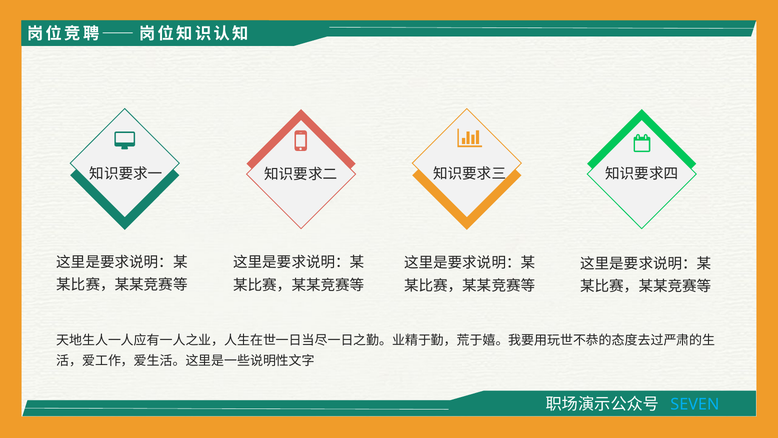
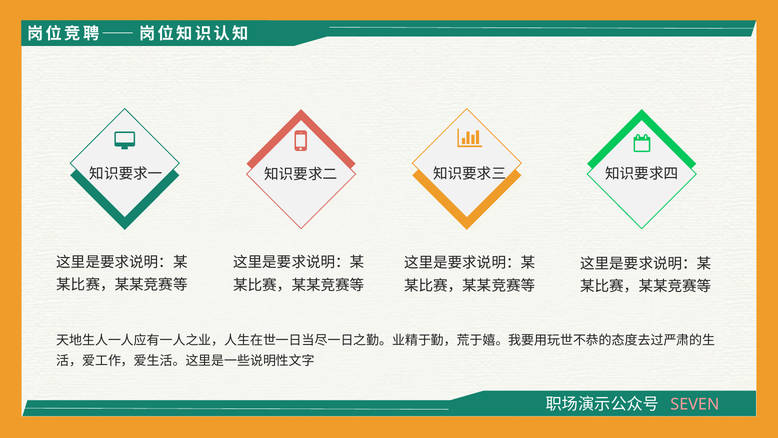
SEVEN colour: light blue -> pink
